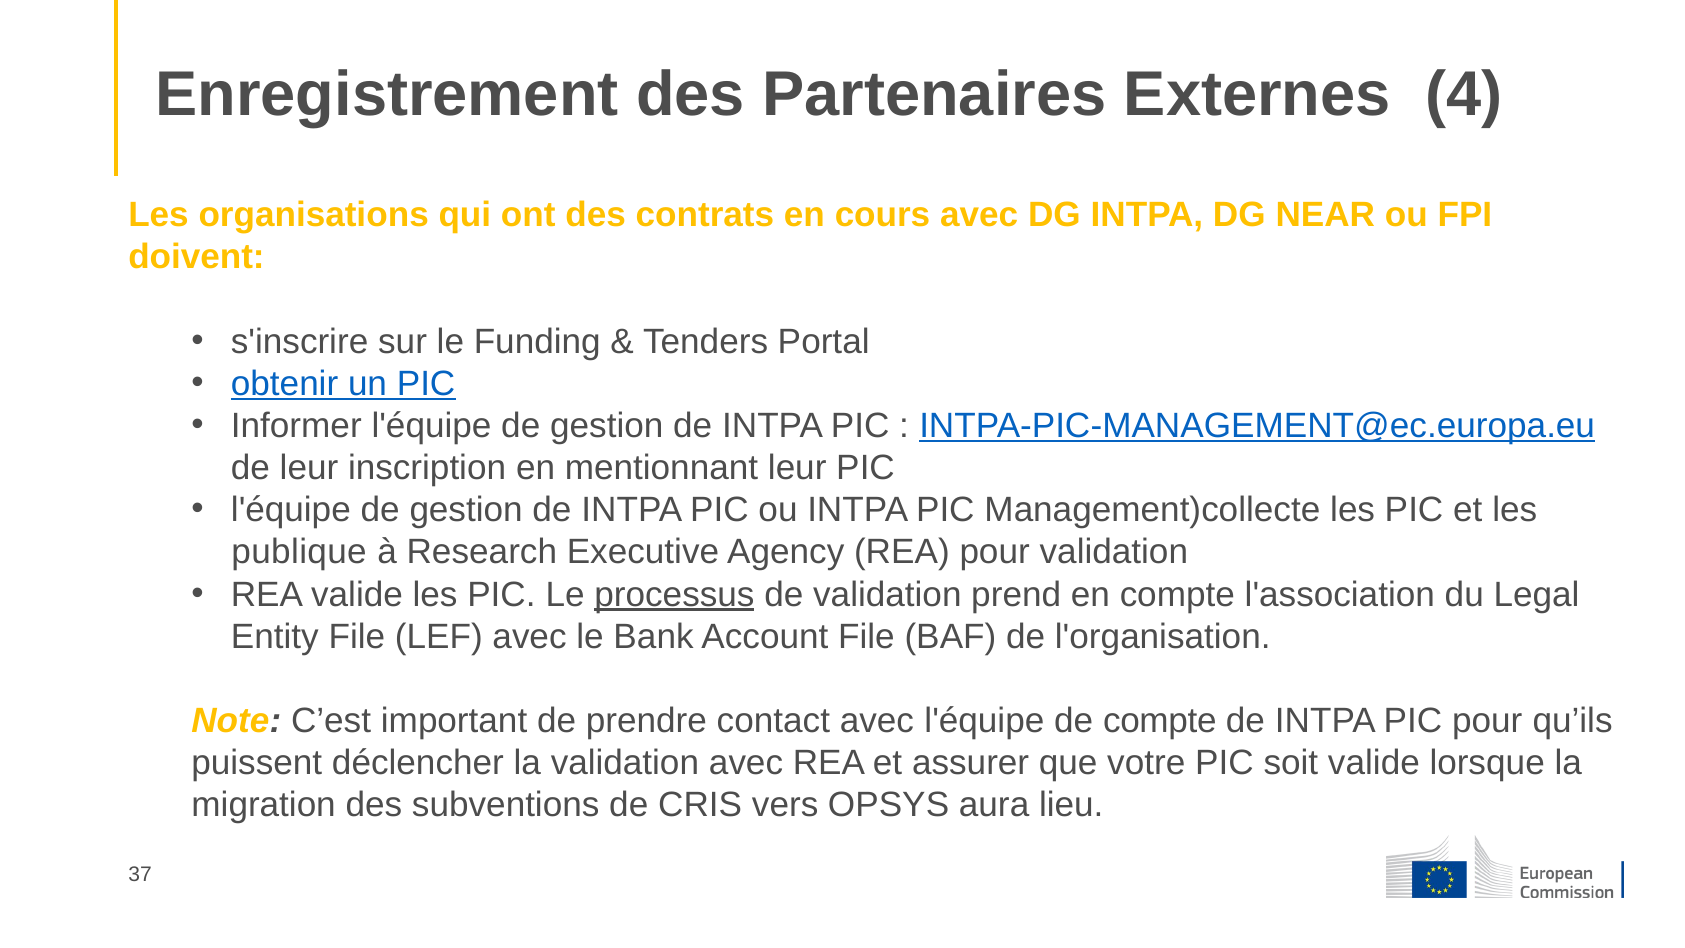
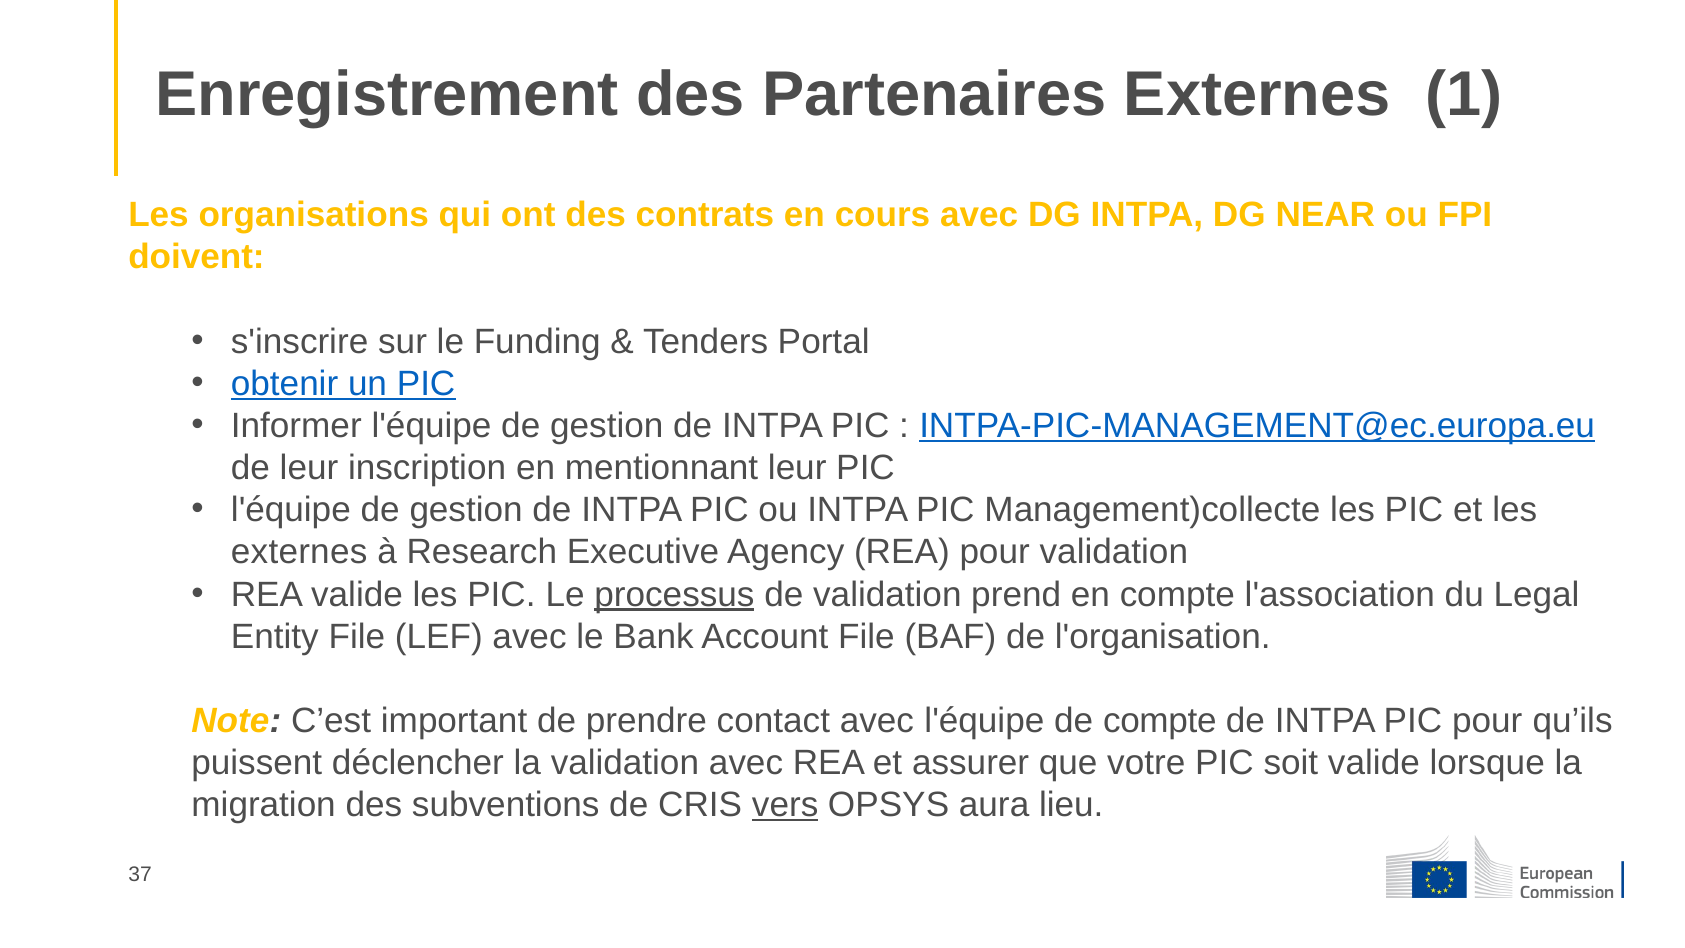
4: 4 -> 1
publique at (299, 552): publique -> externes
vers underline: none -> present
